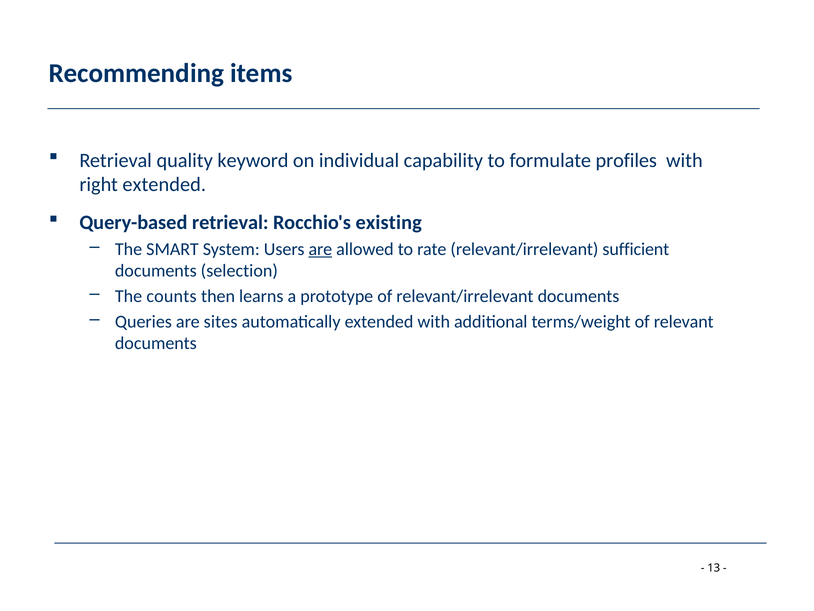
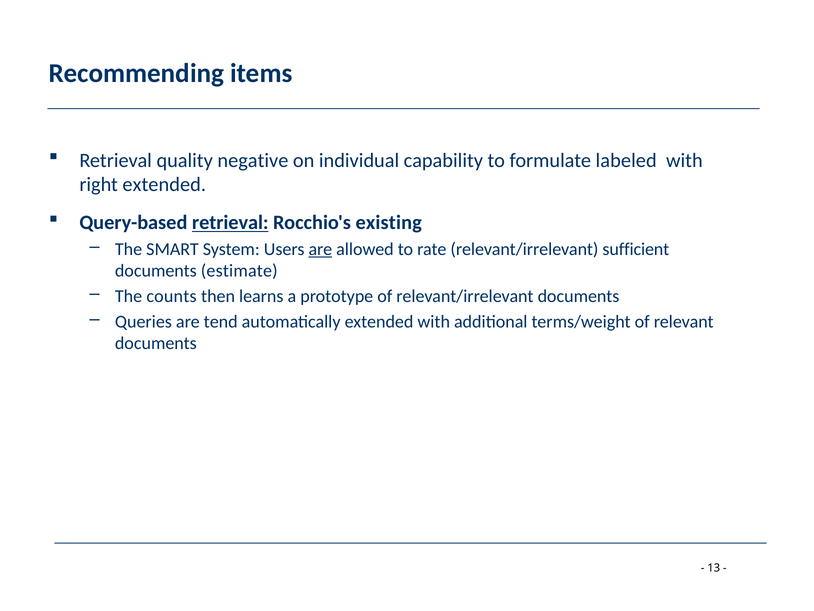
keyword: keyword -> negative
profiles: profiles -> labeled
retrieval at (230, 223) underline: none -> present
selection: selection -> estimate
sites: sites -> tend
